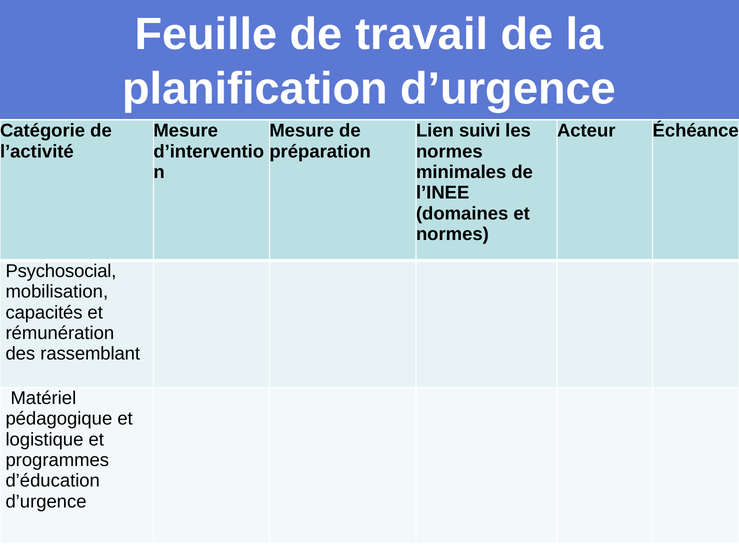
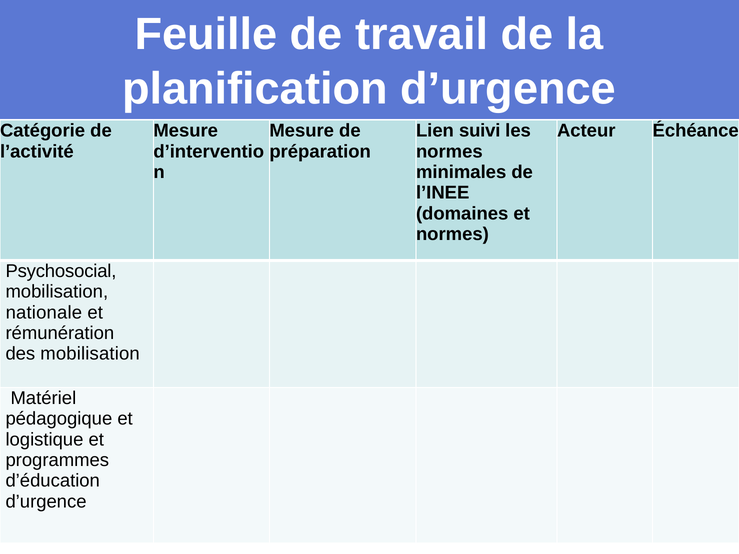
capacités: capacités -> nationale
des rassemblant: rassemblant -> mobilisation
